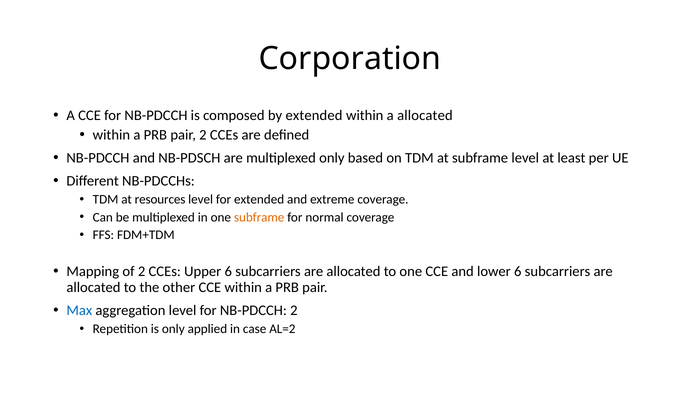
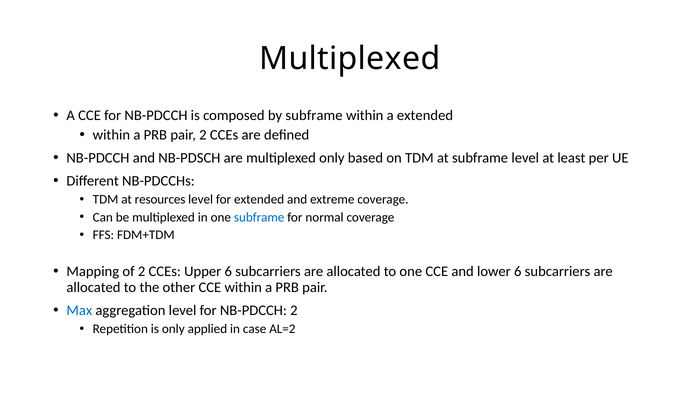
Corporation at (350, 59): Corporation -> Multiplexed
by extended: extended -> subframe
a allocated: allocated -> extended
subframe at (259, 217) colour: orange -> blue
